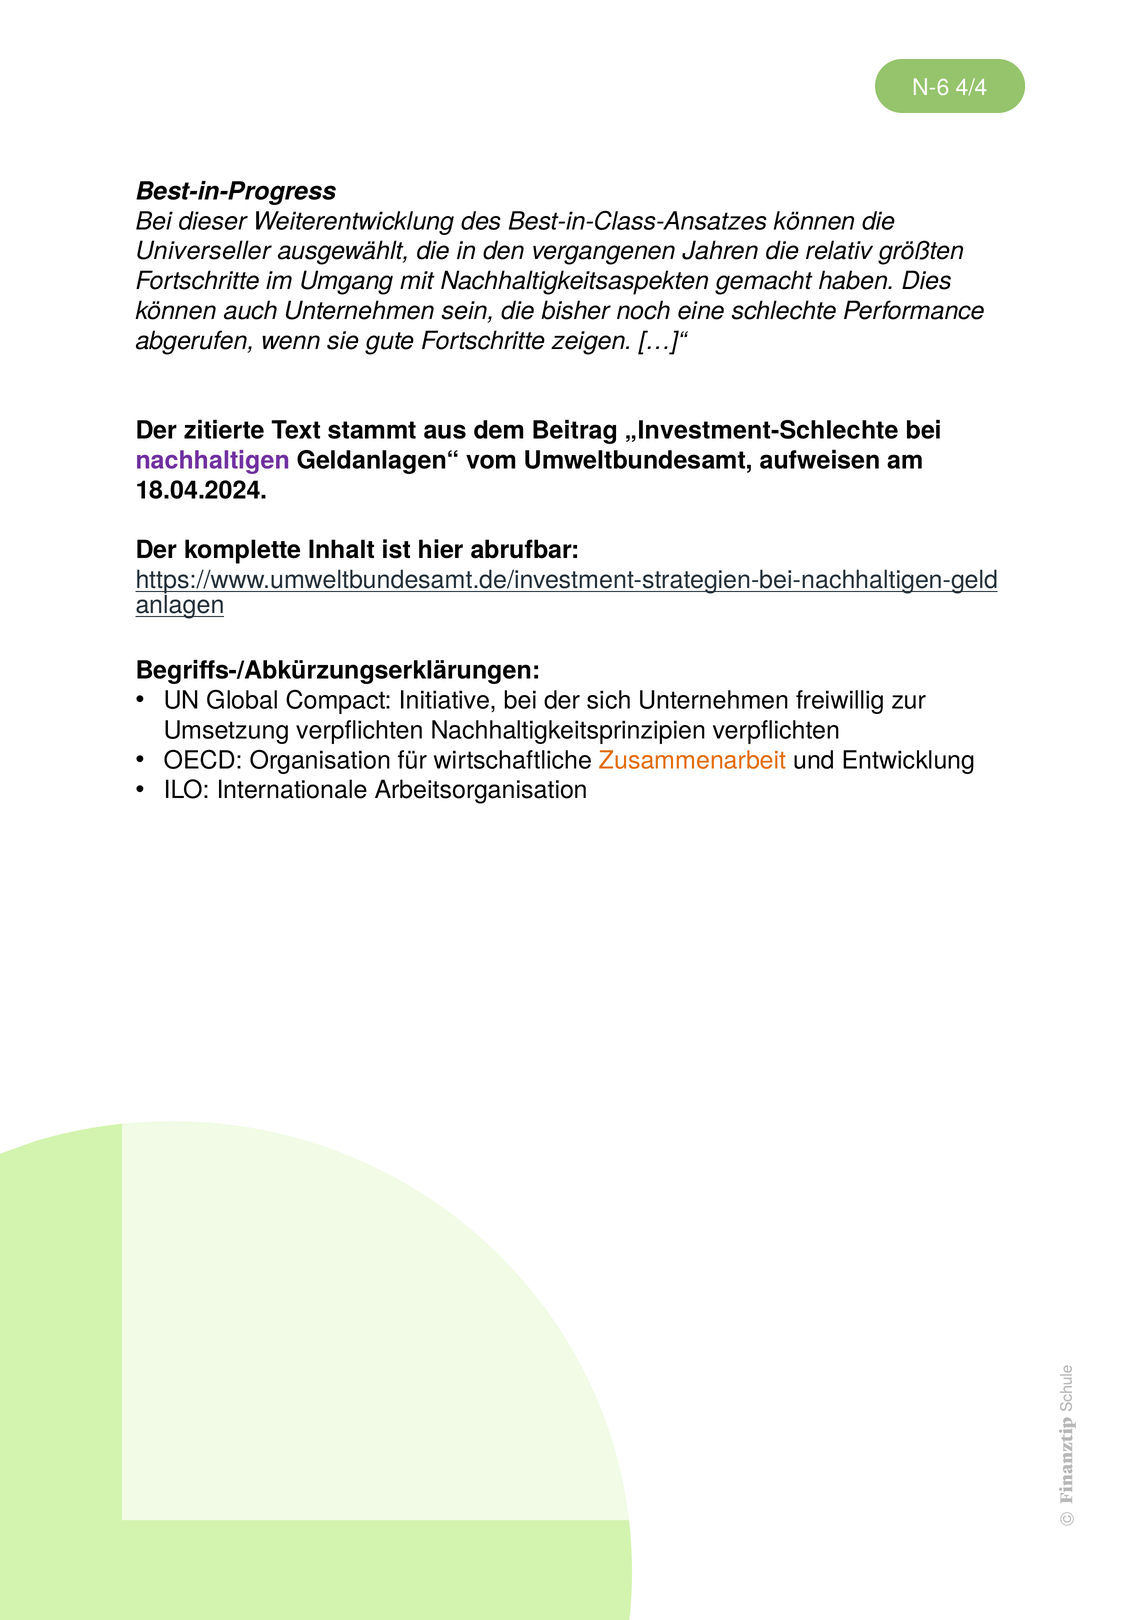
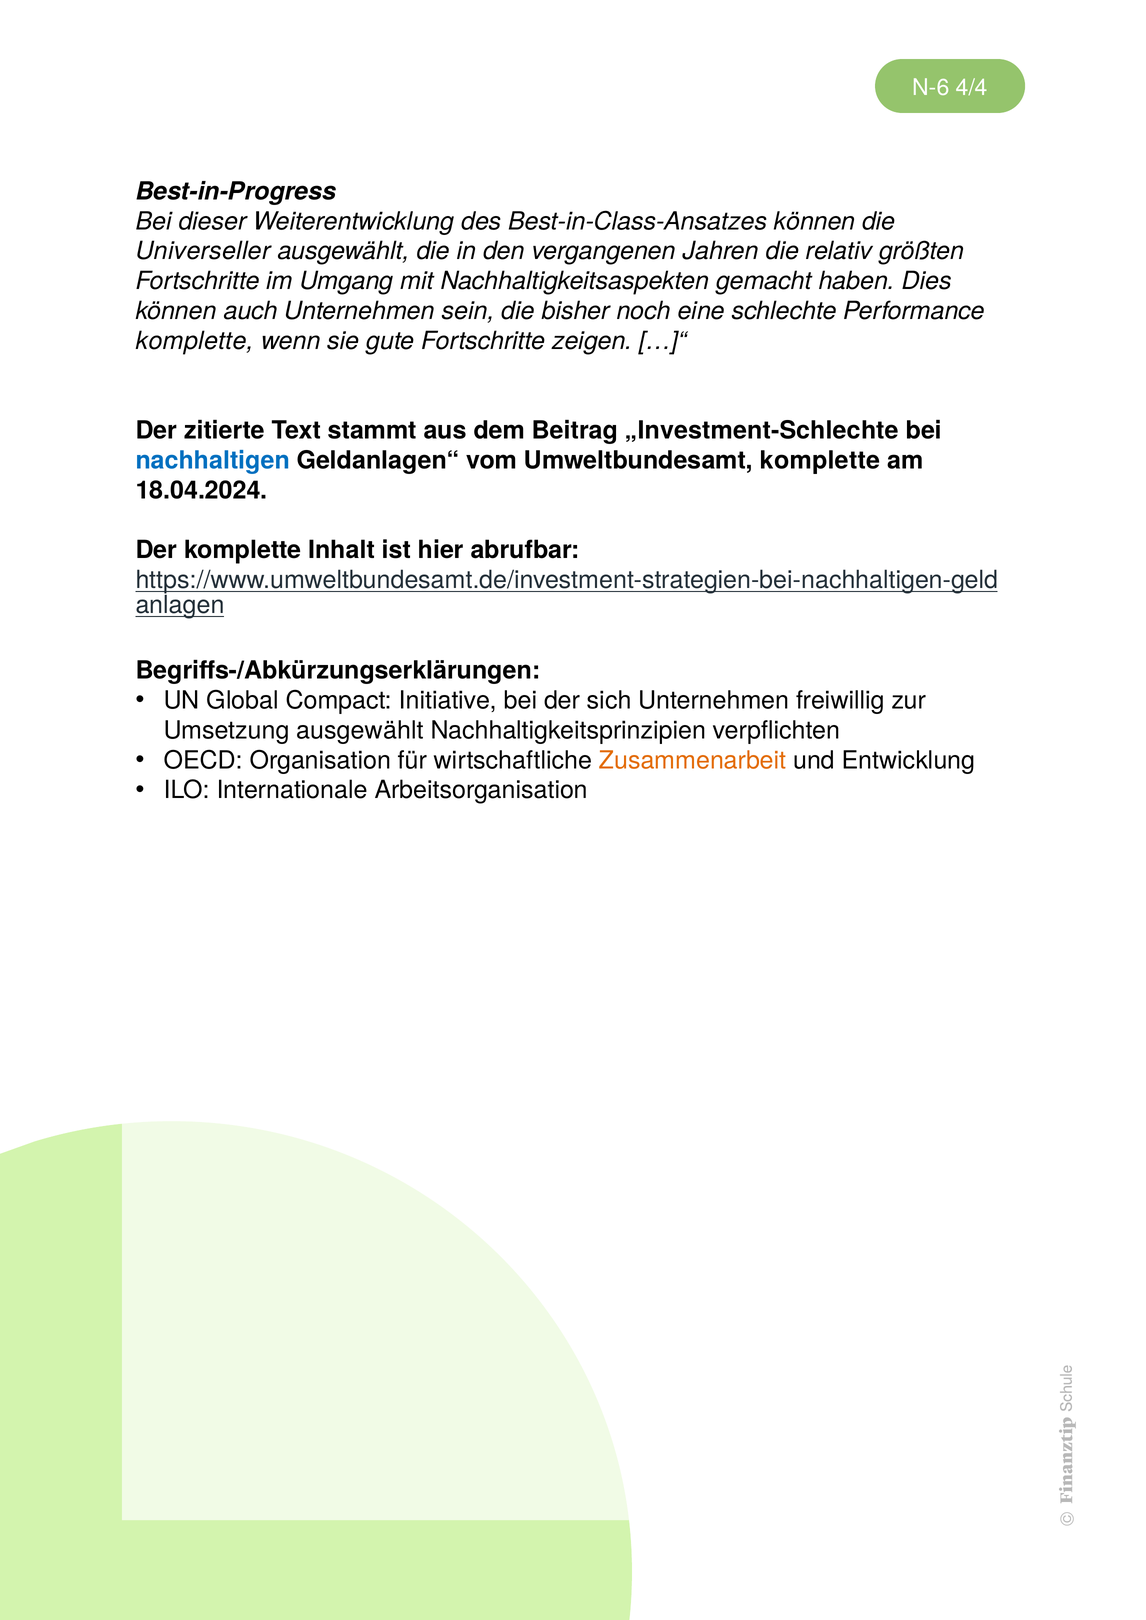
abgerufen at (195, 341): abgerufen -> komplette
nachhaltigen colour: purple -> blue
Umweltbundesamt aufweisen: aufweisen -> komplette
Umsetzung verpflichten: verpflichten -> ausgewählt
